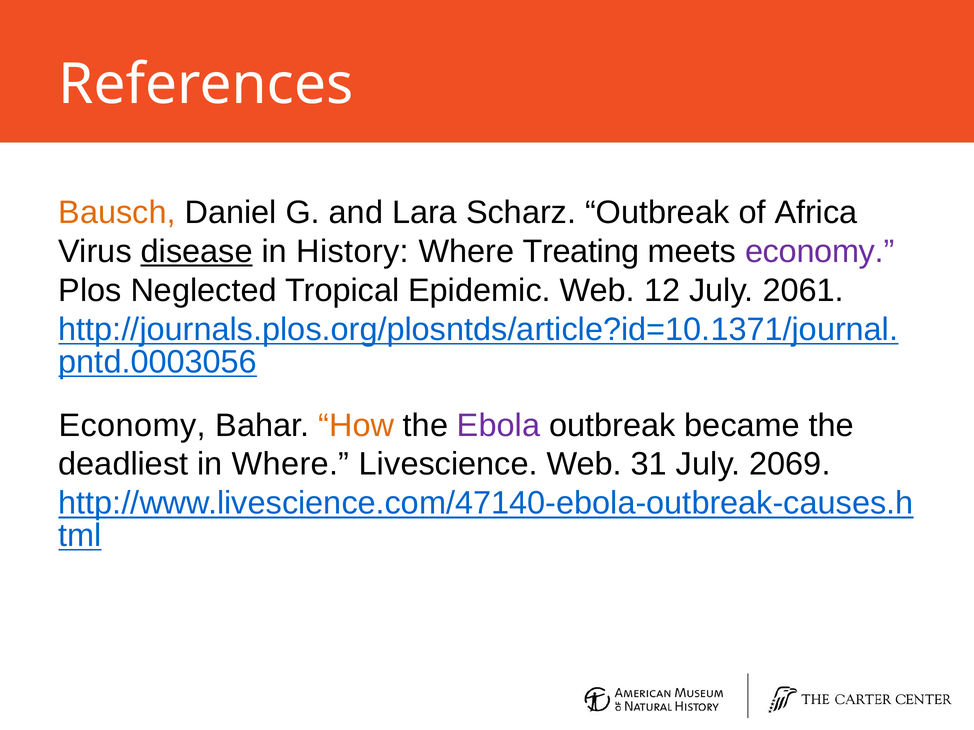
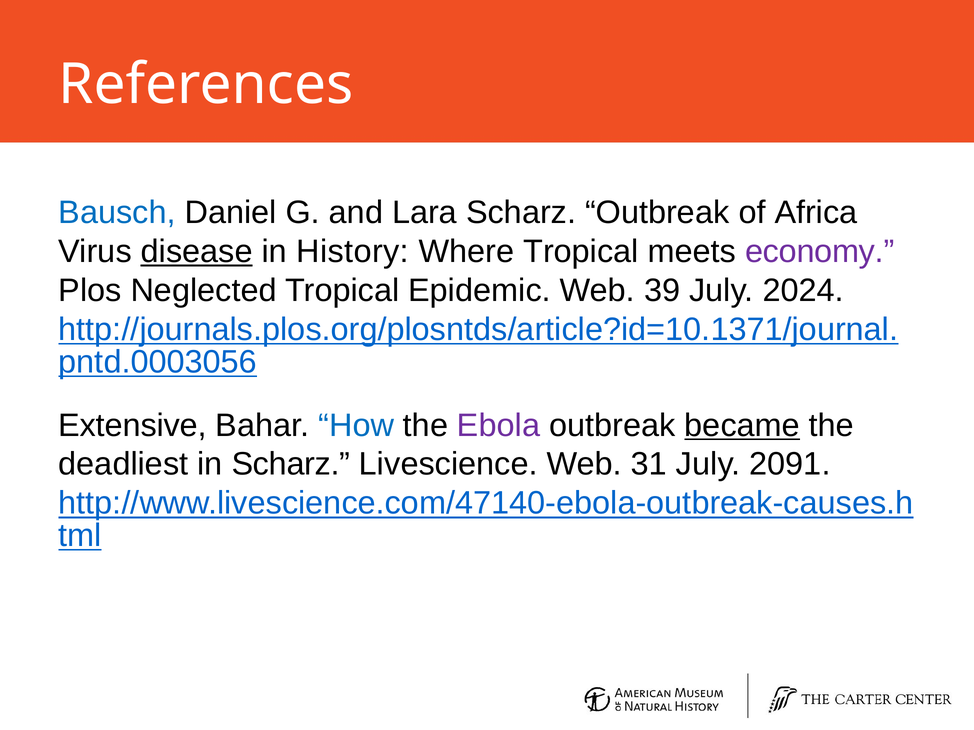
Bausch colour: orange -> blue
Where Treating: Treating -> Tropical
12: 12 -> 39
2061: 2061 -> 2024
Economy at (132, 426): Economy -> Extensive
How colour: orange -> blue
became underline: none -> present
in Where: Where -> Scharz
2069: 2069 -> 2091
